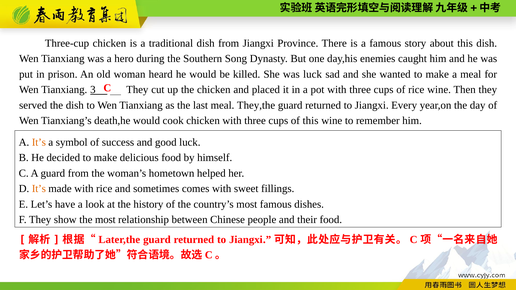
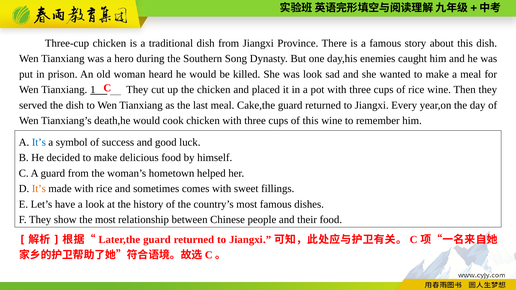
was luck: luck -> look
3: 3 -> 1
They,the: They,the -> Cake,the
It’s at (39, 142) colour: orange -> blue
